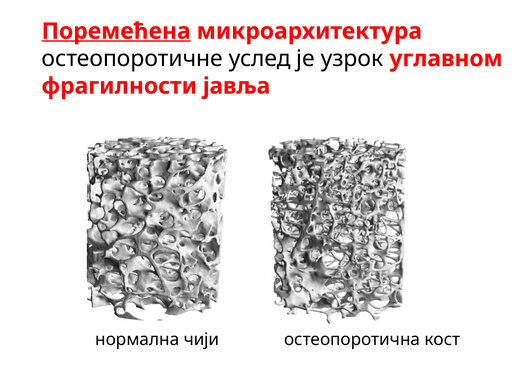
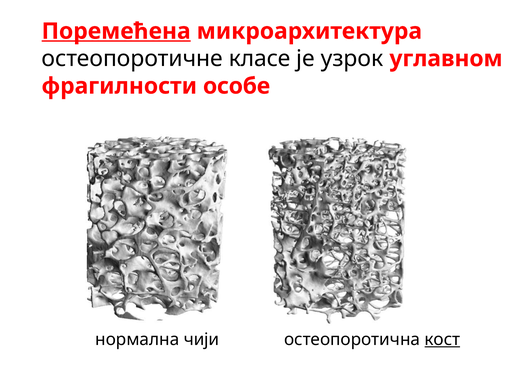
услед: услед -> класе
јавља: јавља -> особе
кост underline: none -> present
